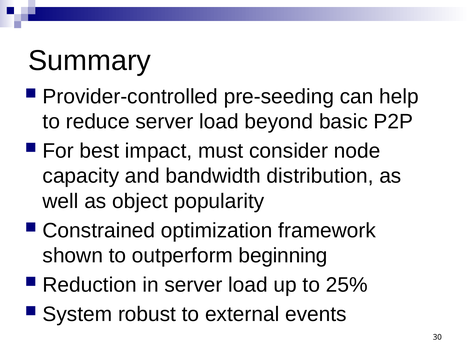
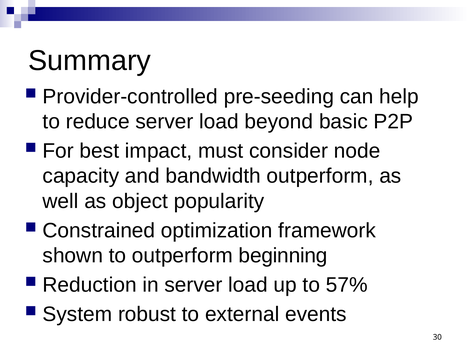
bandwidth distribution: distribution -> outperform
25%: 25% -> 57%
